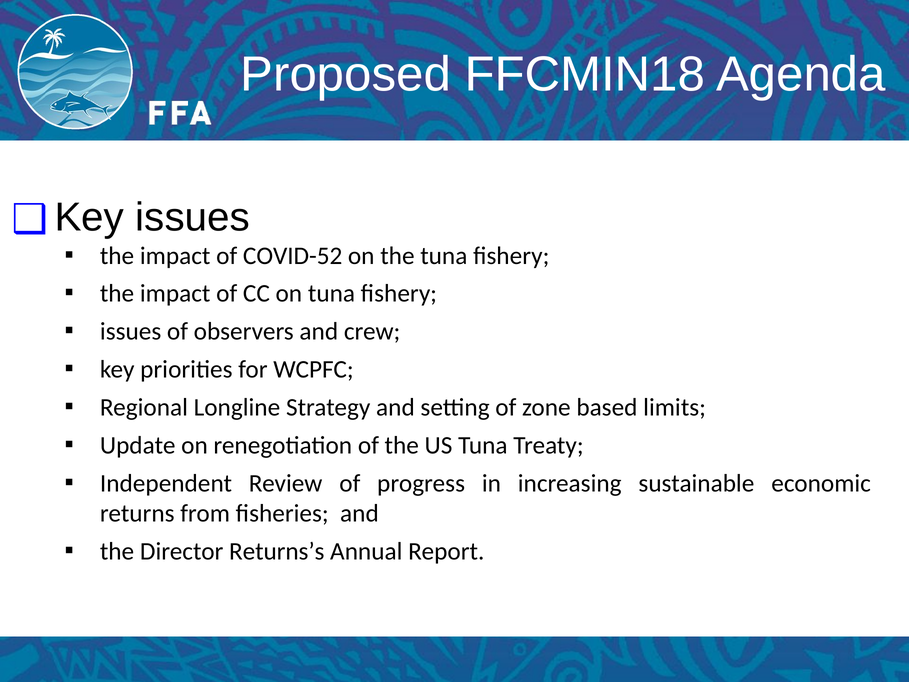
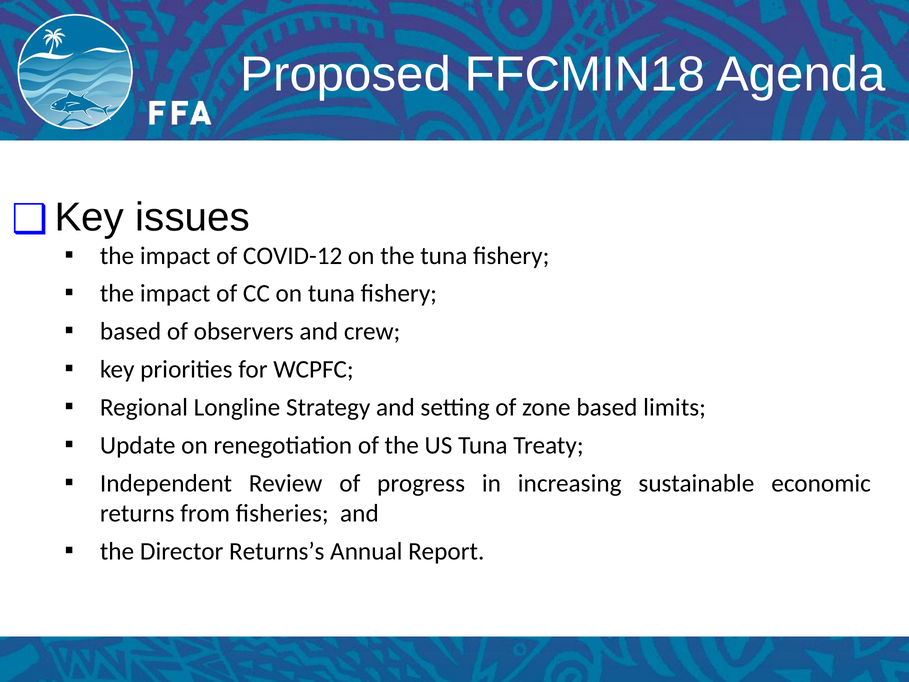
COVID-52: COVID-52 -> COVID-12
issues at (131, 331): issues -> based
